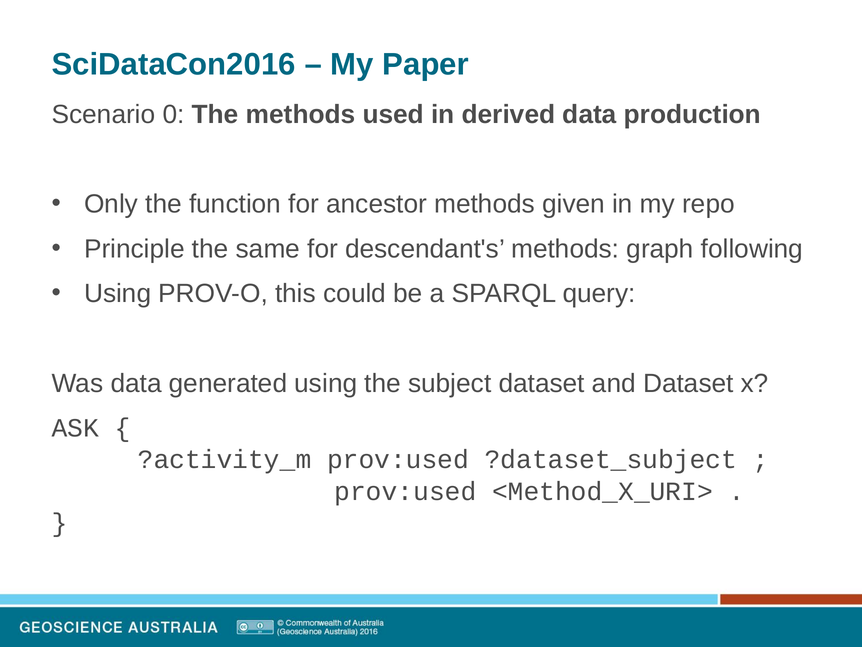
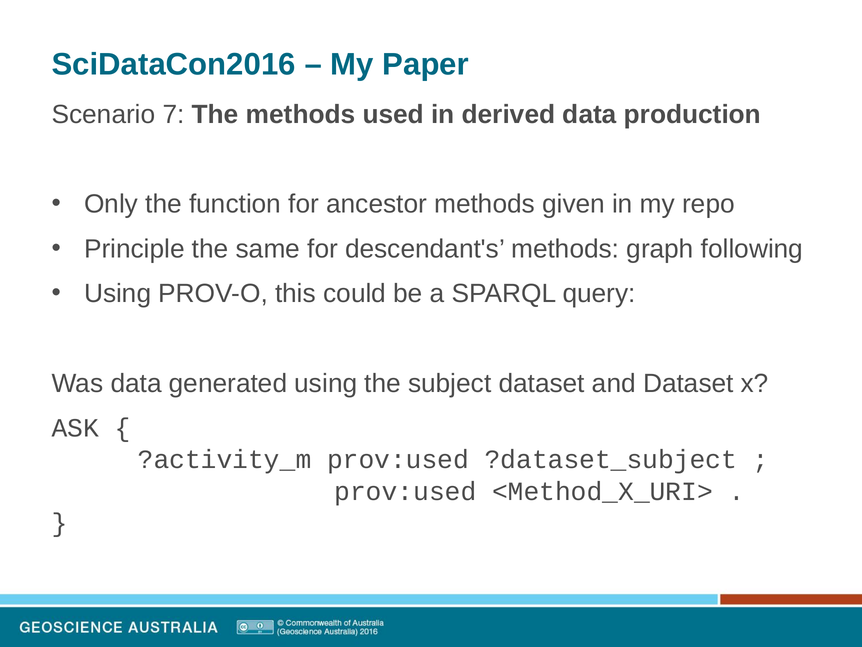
0: 0 -> 7
